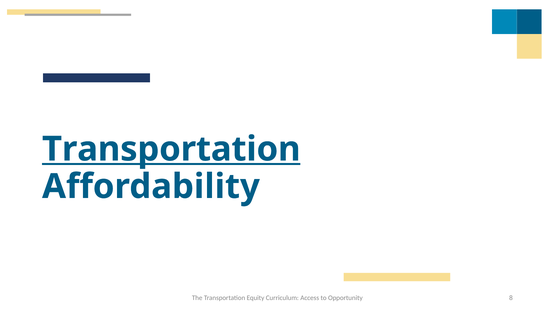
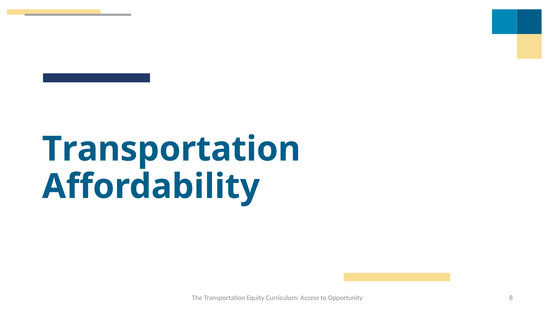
Transportation at (171, 149) underline: present -> none
